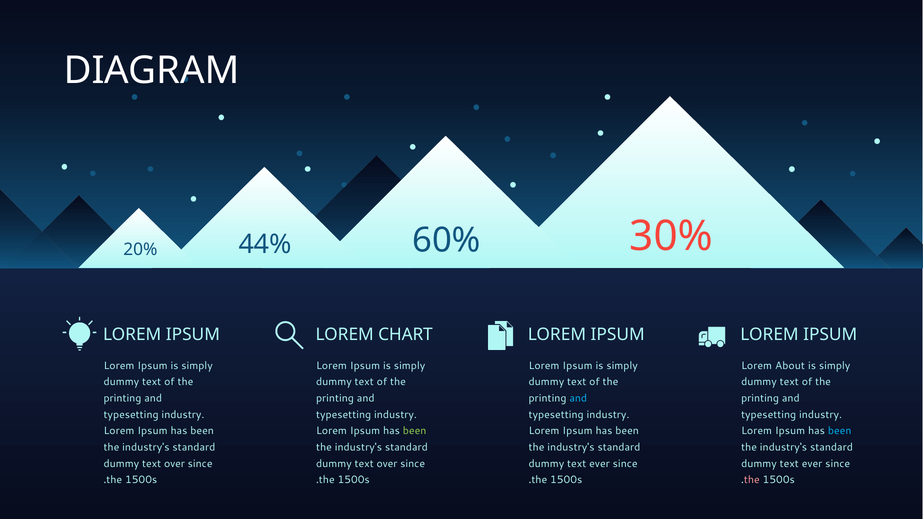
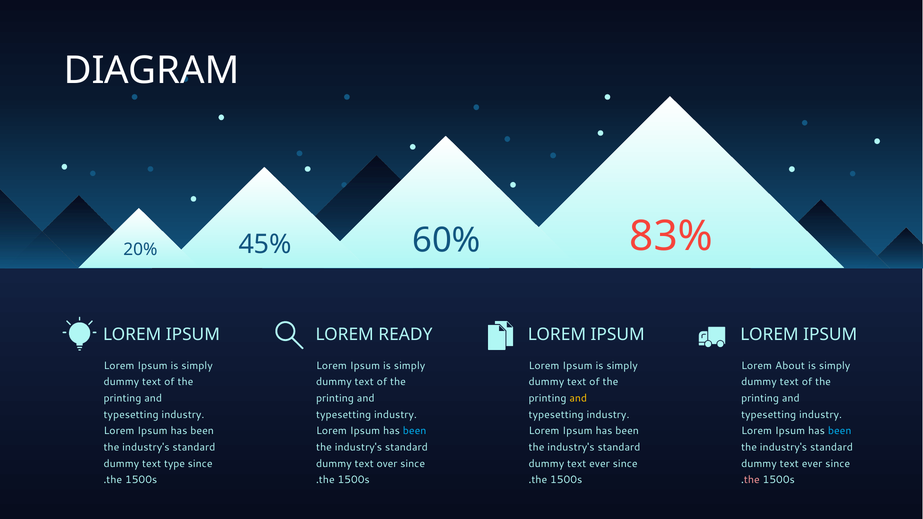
44%: 44% -> 45%
30%: 30% -> 83%
CHART: CHART -> READY
and at (578, 398) colour: light blue -> yellow
been at (415, 431) colour: light green -> light blue
over at (175, 464): over -> type
